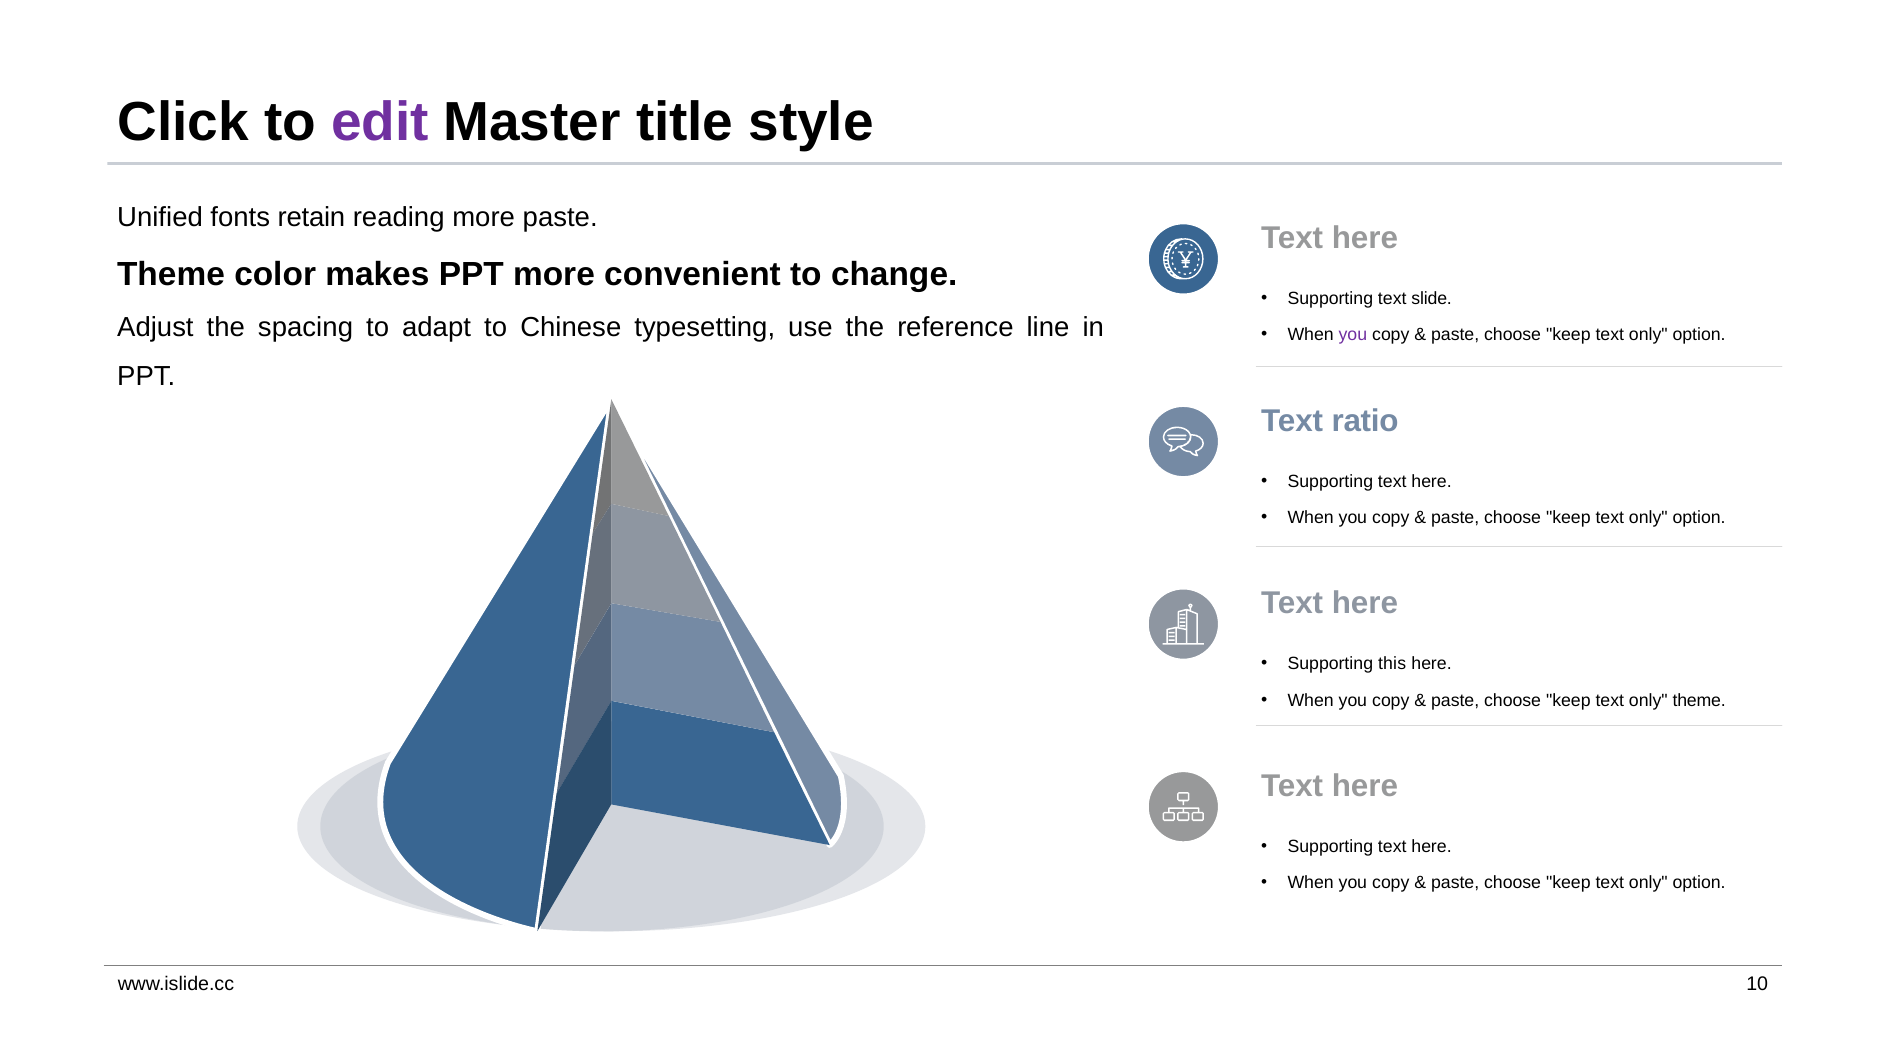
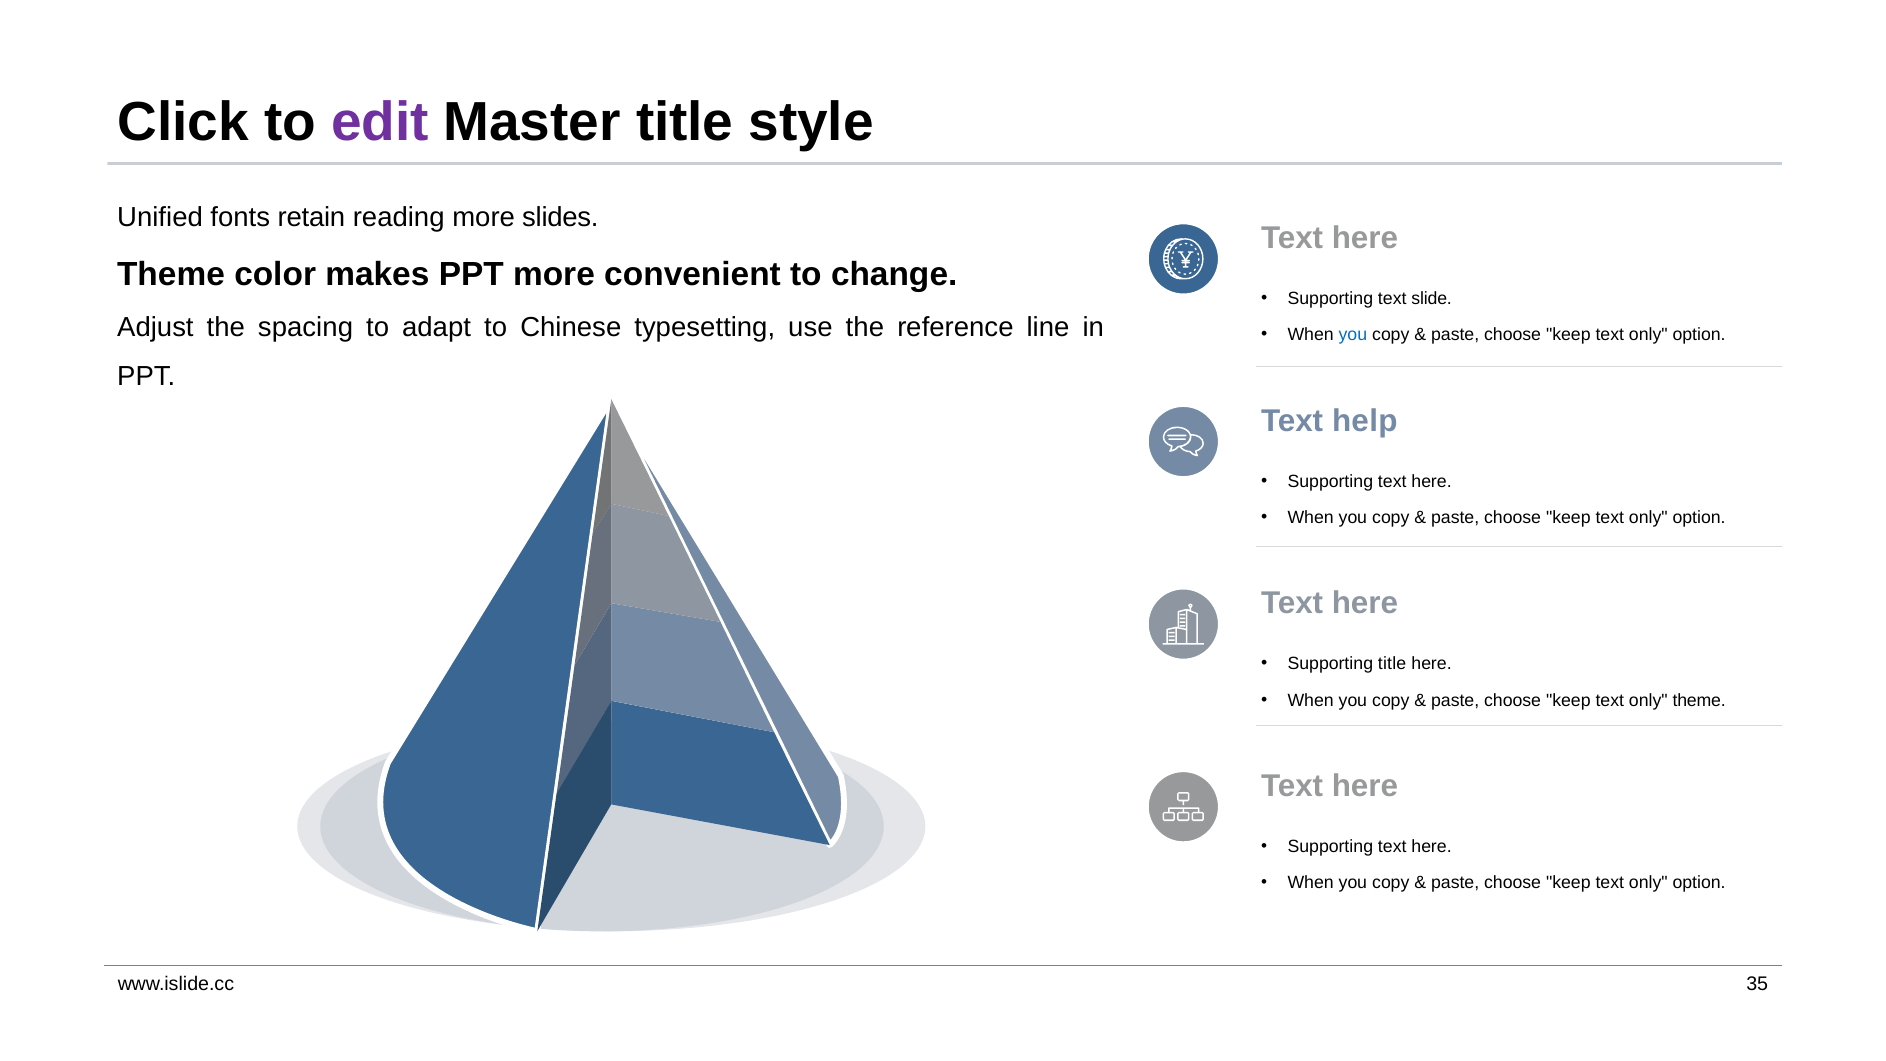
more paste: paste -> slides
you at (1353, 335) colour: purple -> blue
ratio: ratio -> help
Supporting this: this -> title
10: 10 -> 35
